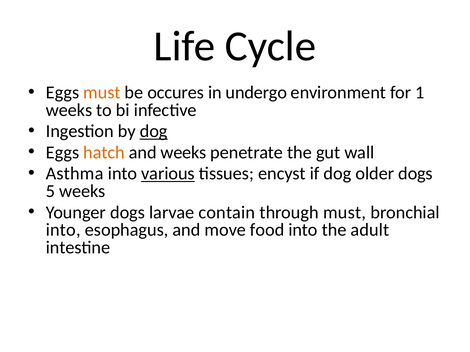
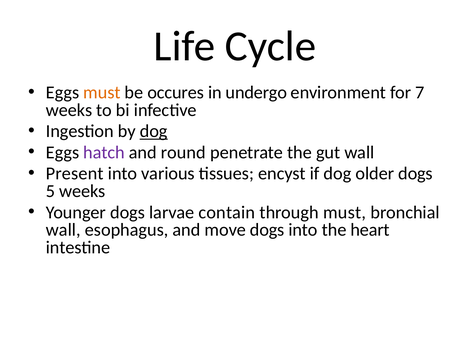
1: 1 -> 7
hatch colour: orange -> purple
and weeks: weeks -> round
Asthma: Asthma -> Present
various underline: present -> none
into at (63, 230): into -> wall
move food: food -> dogs
adult: adult -> heart
